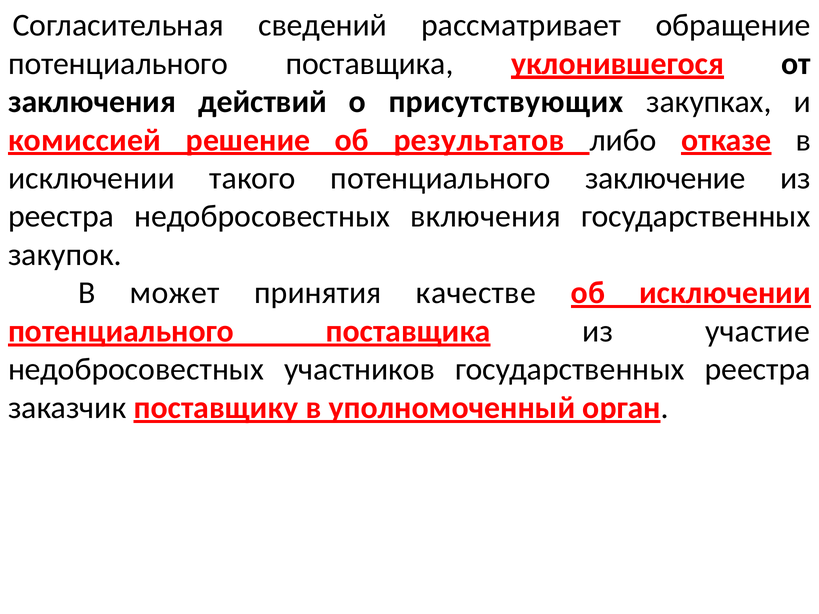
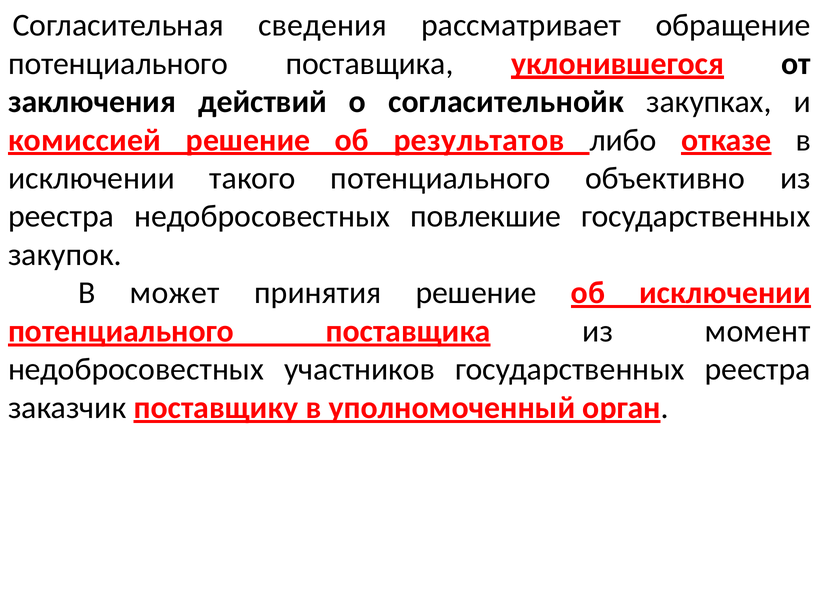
сведений: сведений -> сведения
присутствующих: присутствующих -> согласительнойк
заключение: заключение -> объективно
включения: включения -> повлекшие
принятия качестве: качестве -> решение
участие: участие -> момент
